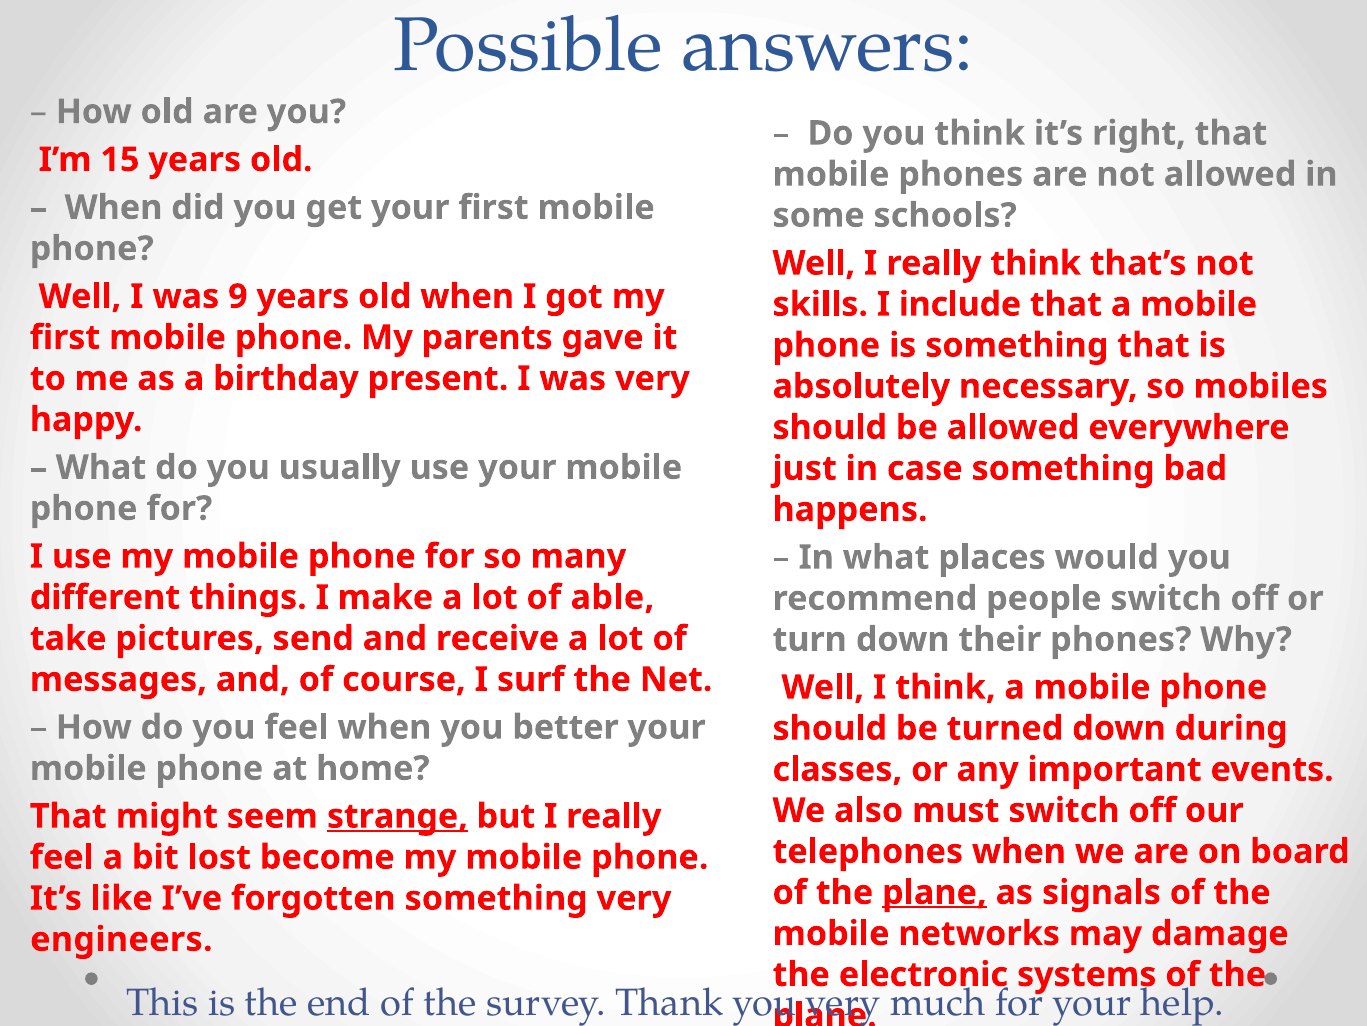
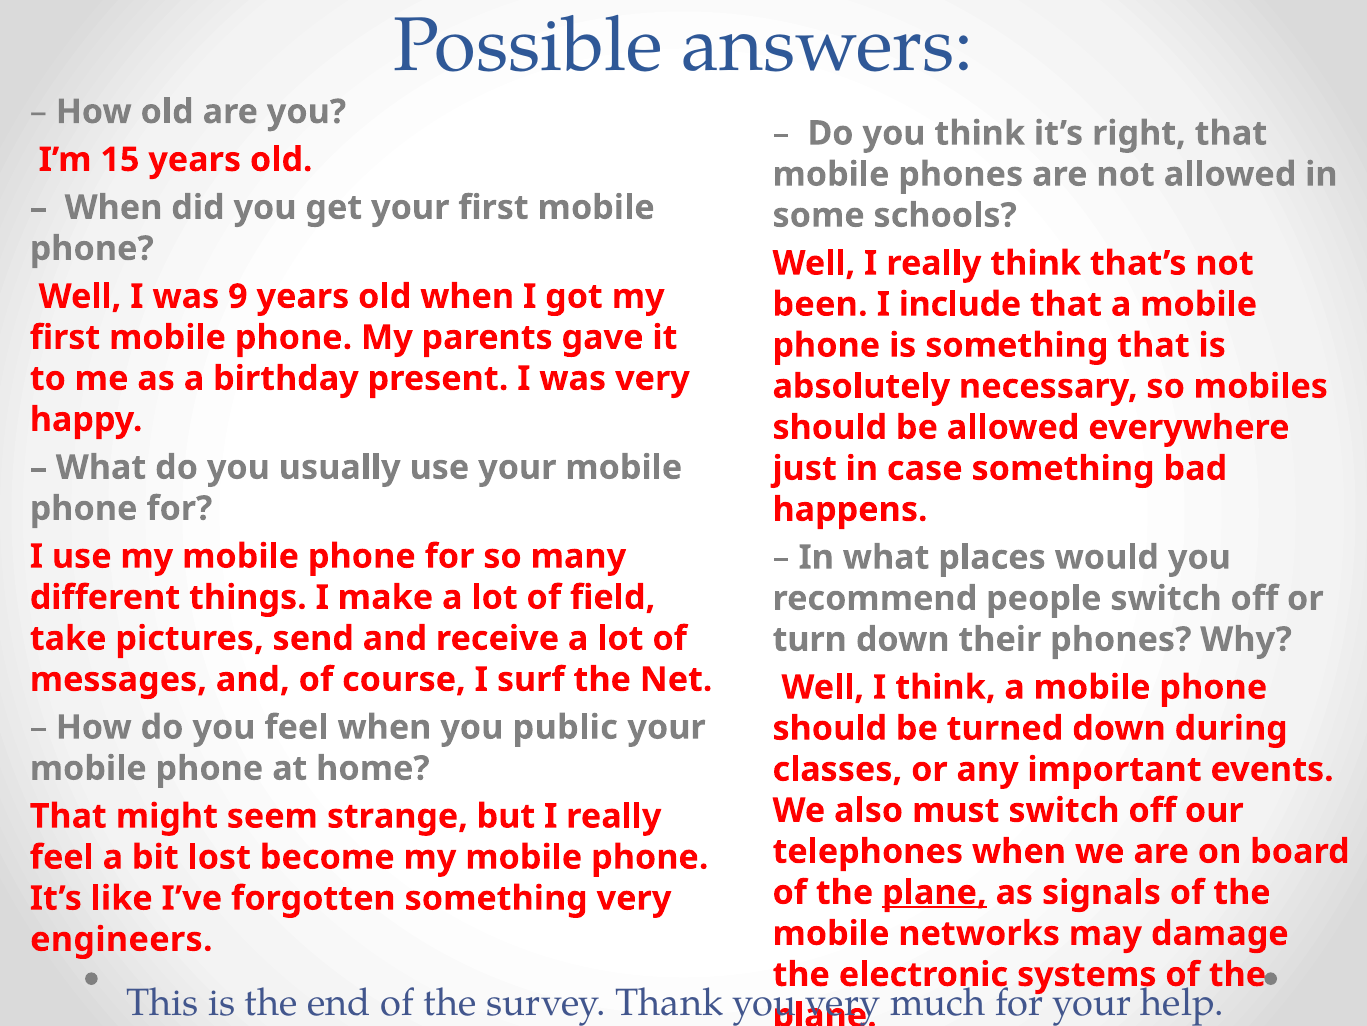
skills: skills -> been
able: able -> field
better: better -> public
strange underline: present -> none
